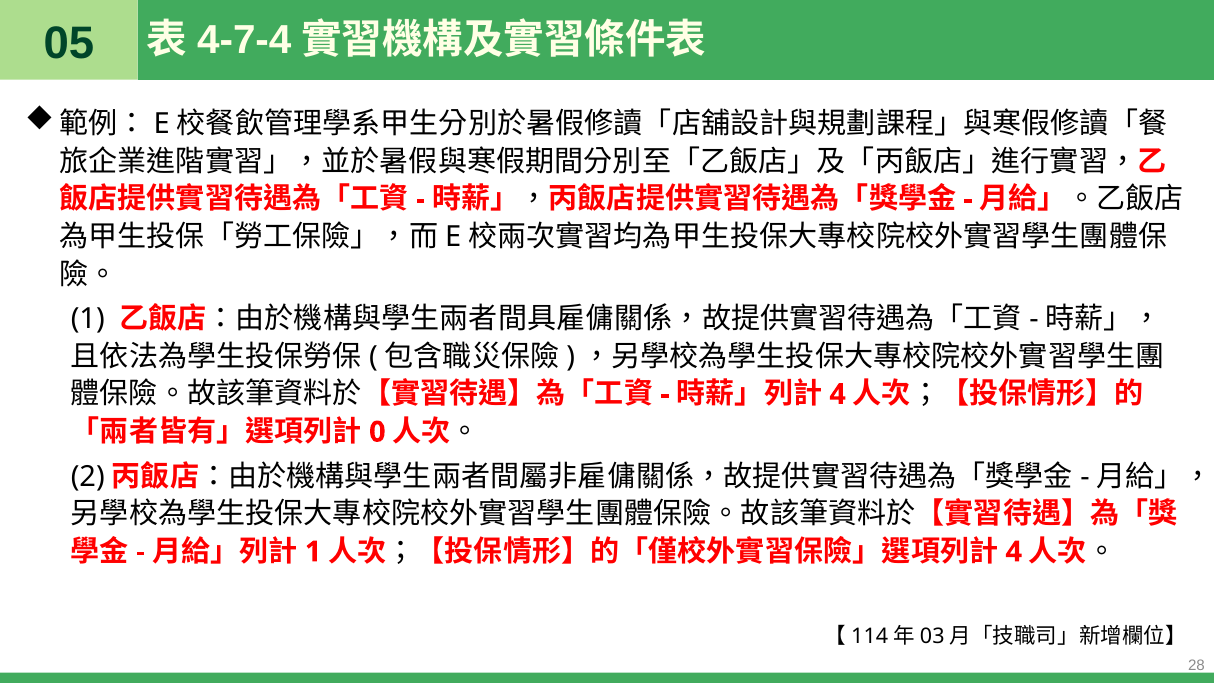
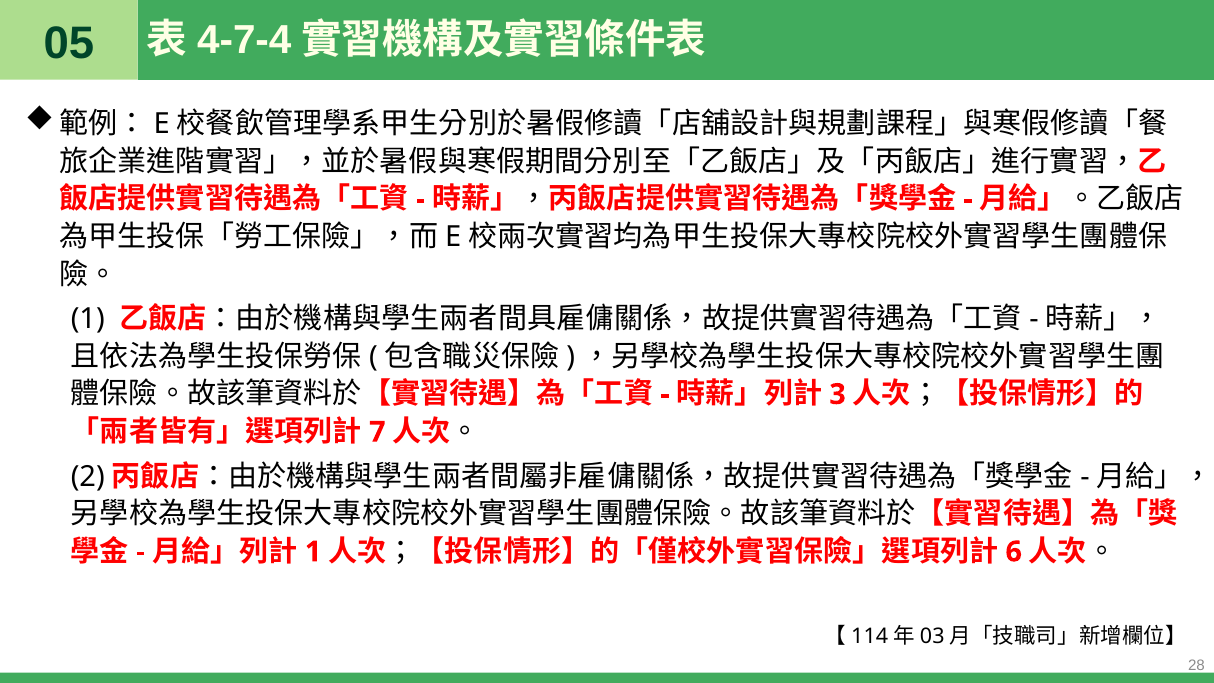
4 at (838, 394): 4 -> 3
0: 0 -> 7
4 at (1014, 552): 4 -> 6
